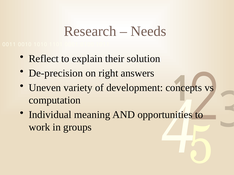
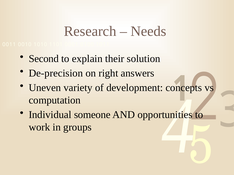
Reflect: Reflect -> Second
meaning: meaning -> someone
